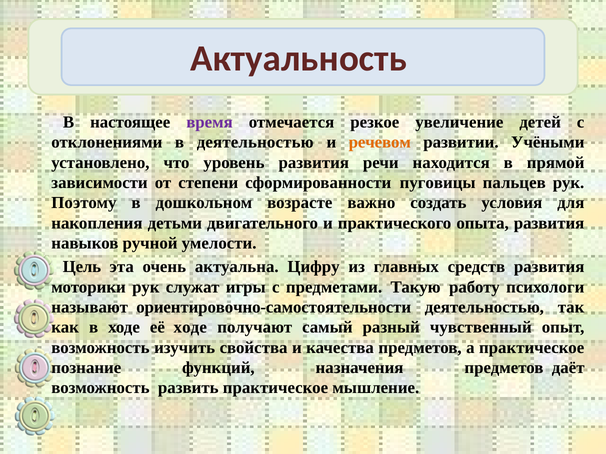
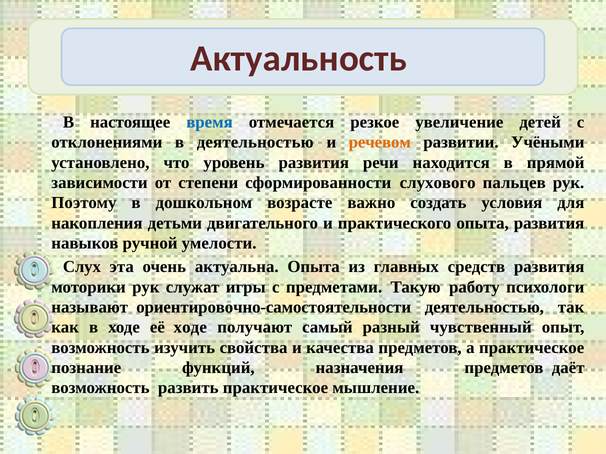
время colour: purple -> blue
пуговицы: пуговицы -> слухового
Цель: Цель -> Слух
актуальна Цифру: Цифру -> Опыта
